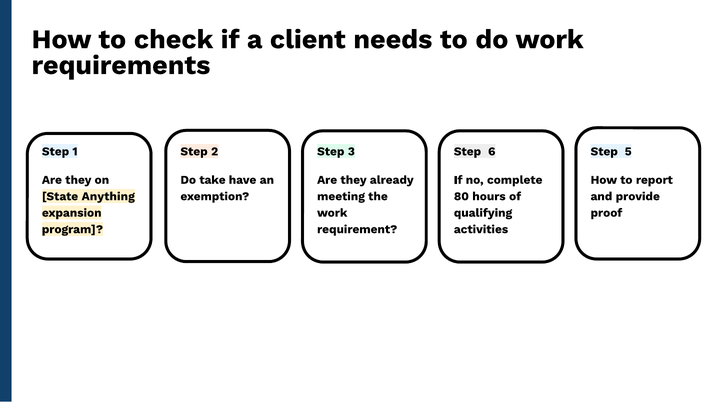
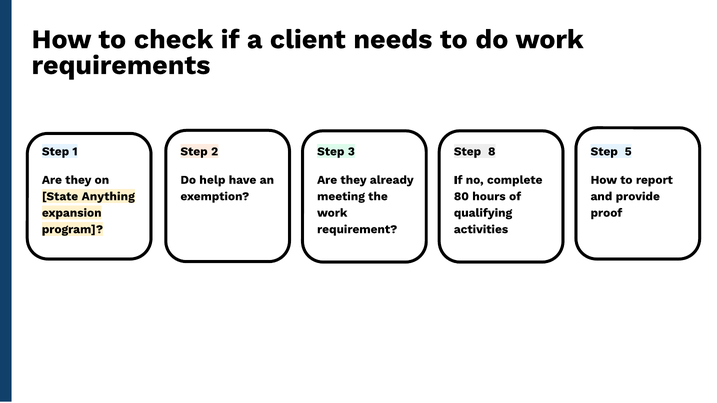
6: 6 -> 8
take: take -> help
